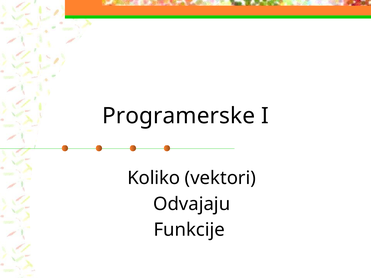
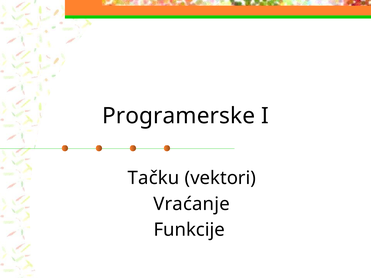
Koliko: Koliko -> Tačku
Odvajaju: Odvajaju -> Vraćanje
